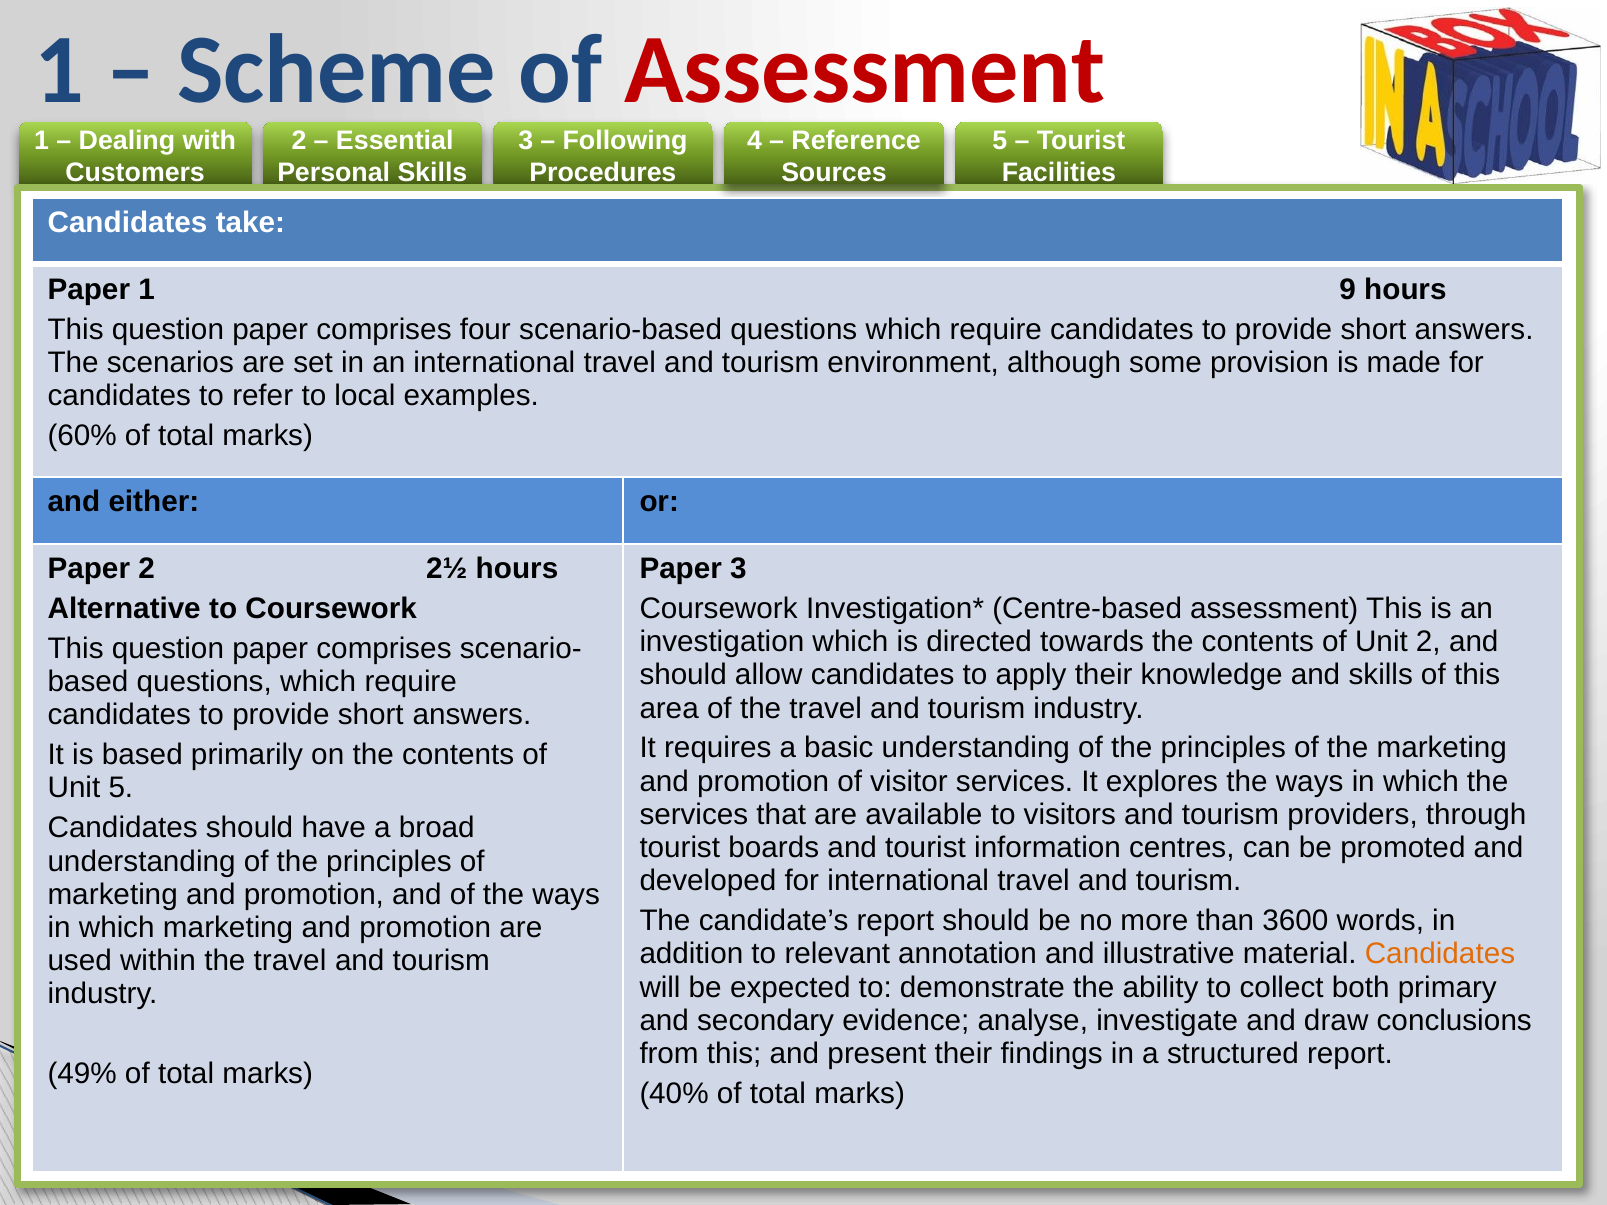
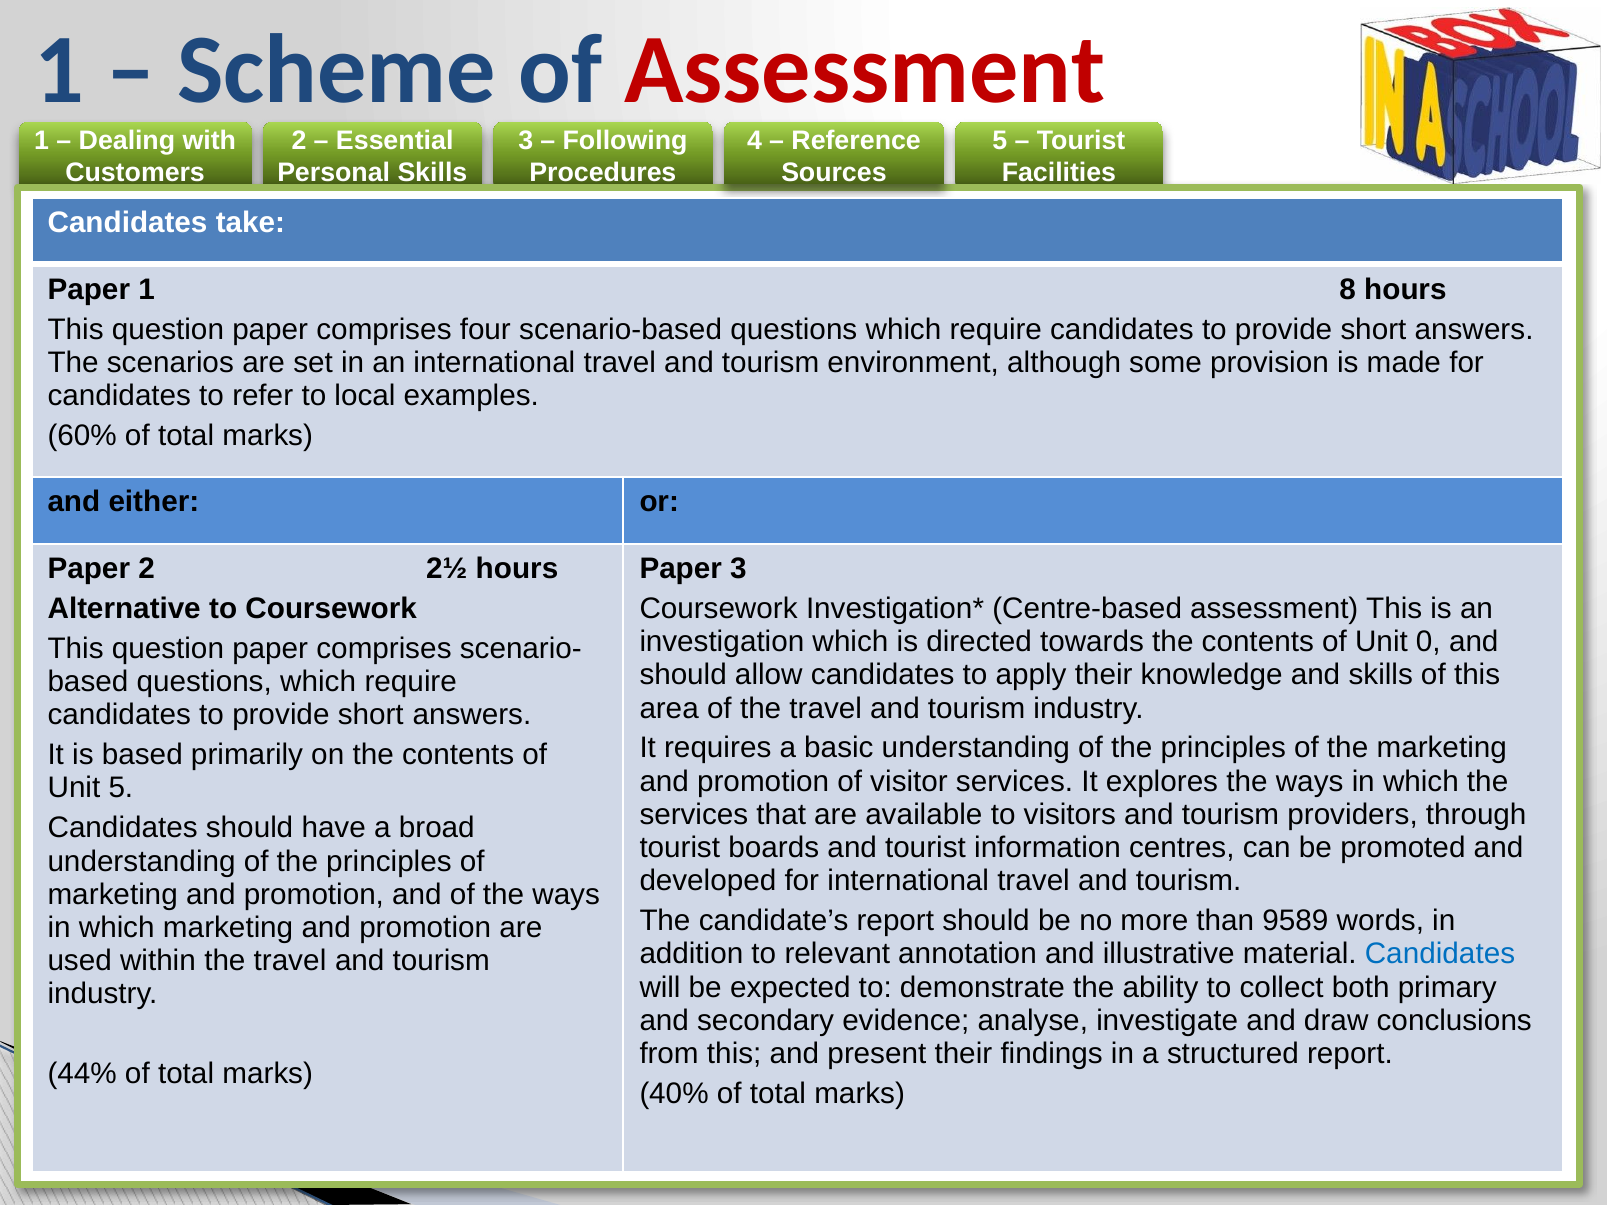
9: 9 -> 8
Unit 2: 2 -> 0
3600: 3600 -> 9589
Candidates at (1440, 954) colour: orange -> blue
49%: 49% -> 44%
